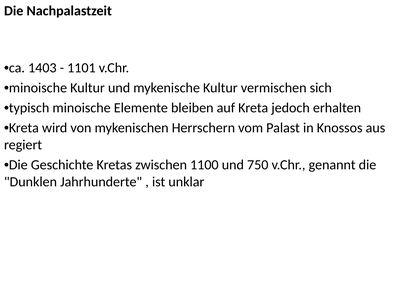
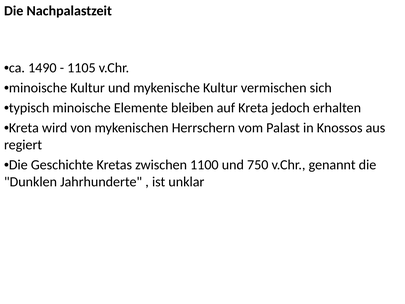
1403: 1403 -> 1490
1101: 1101 -> 1105
